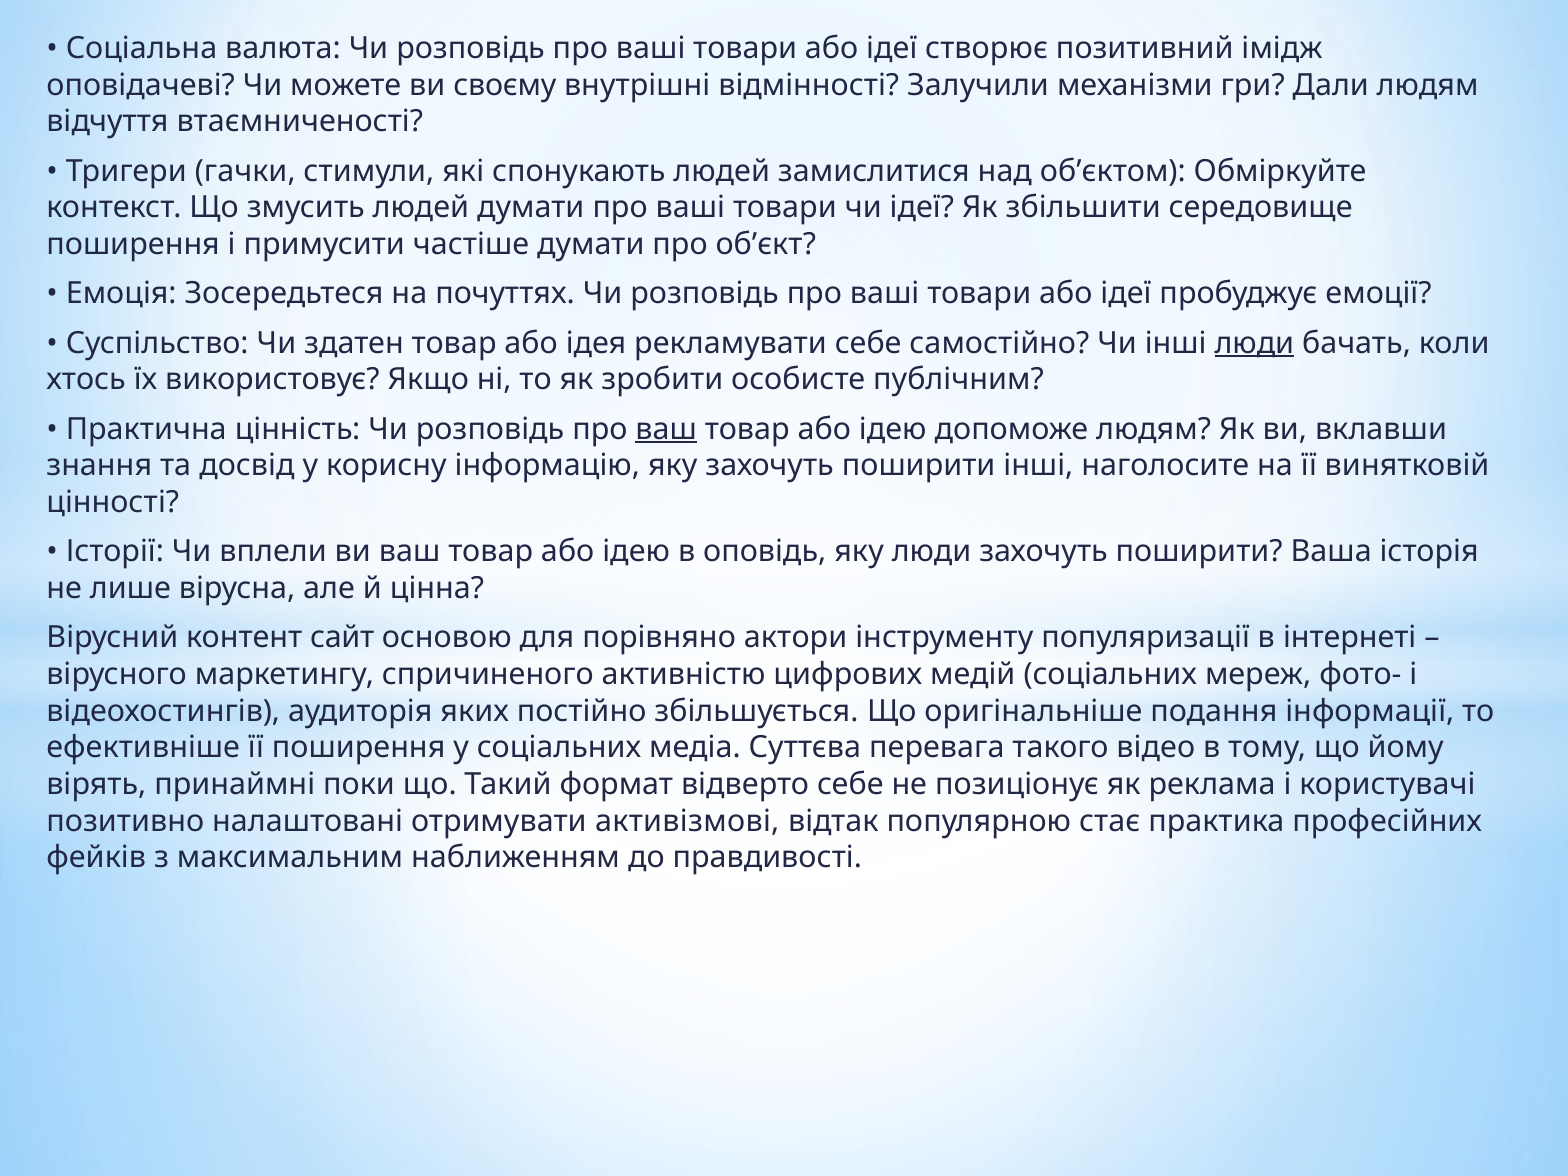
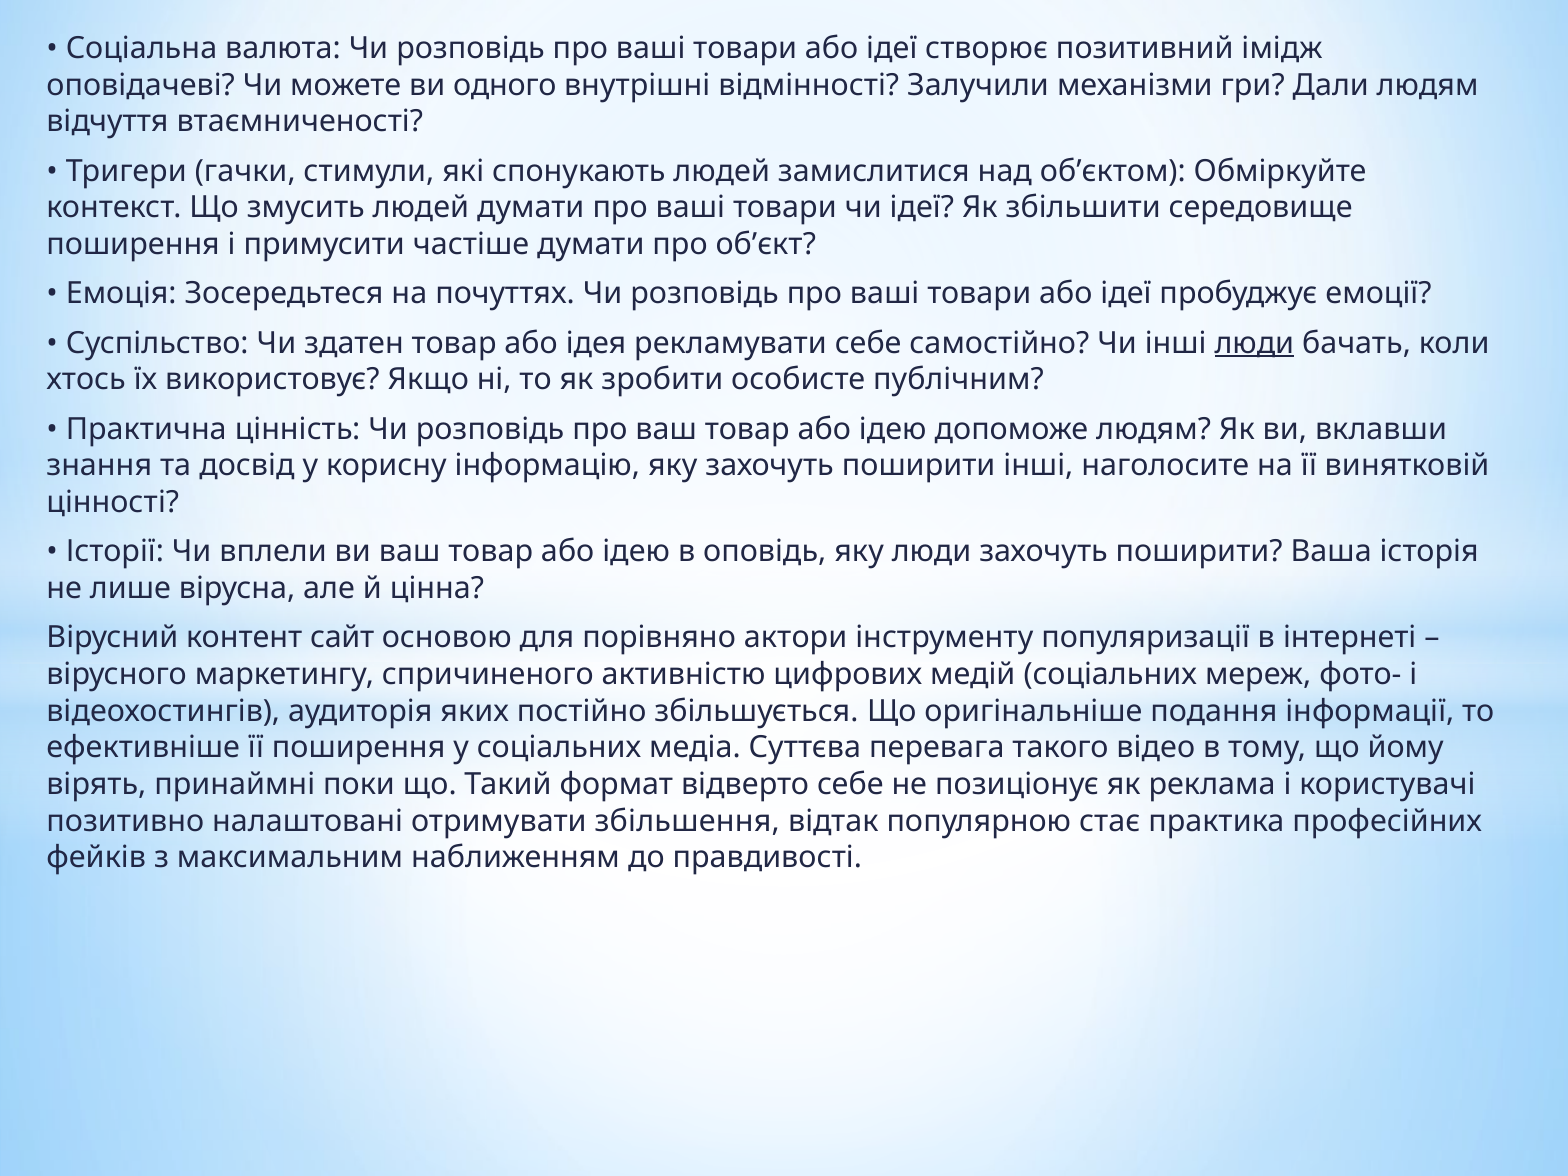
своєму: своєму -> одного
ваш at (666, 429) underline: present -> none
активізмові: активізмові -> збільшення
